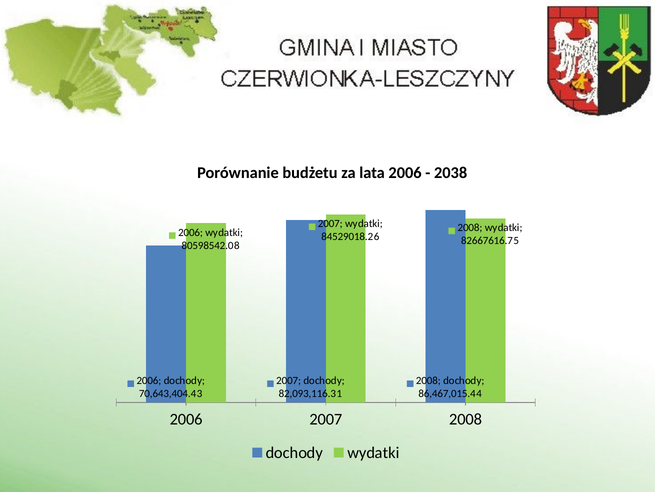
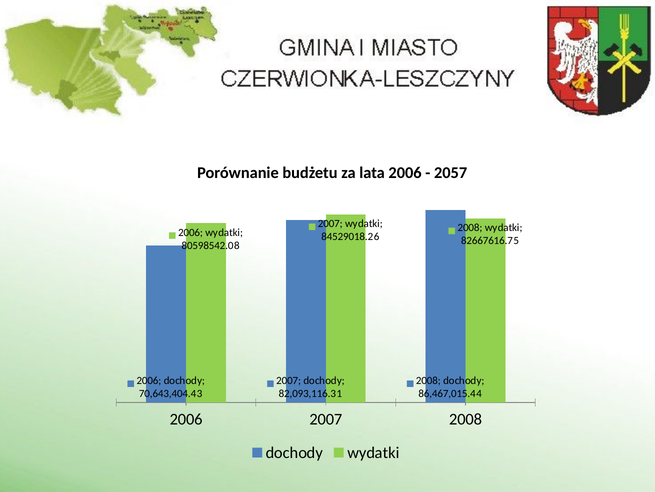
2038: 2038 -> 2057
